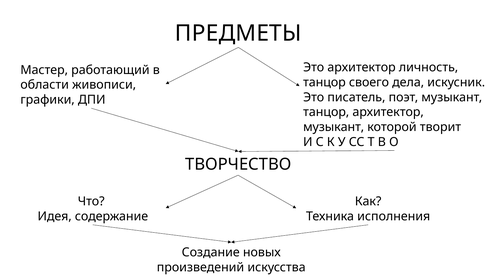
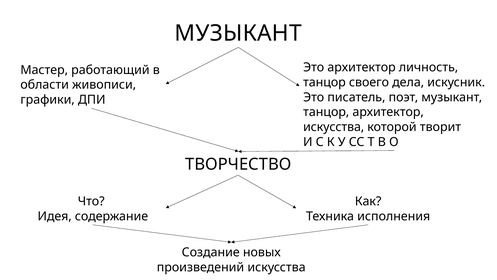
ПРЕДМЕТЫ at (238, 33): ПРЕДМЕТЫ -> МУЗЫКАНТ
музыкант at (334, 127): музыкант -> искусства
